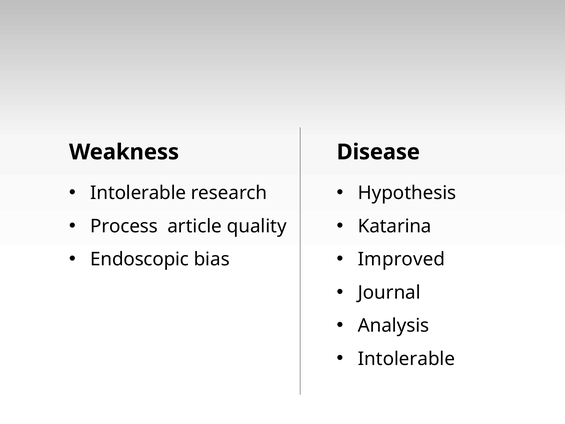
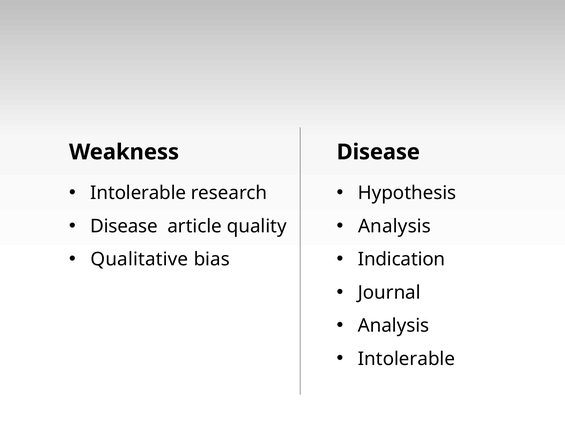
Process at (124, 226): Process -> Disease
Katarina at (395, 226): Katarina -> Analysis
Endoscopic: Endoscopic -> Qualitative
Improved: Improved -> Indication
